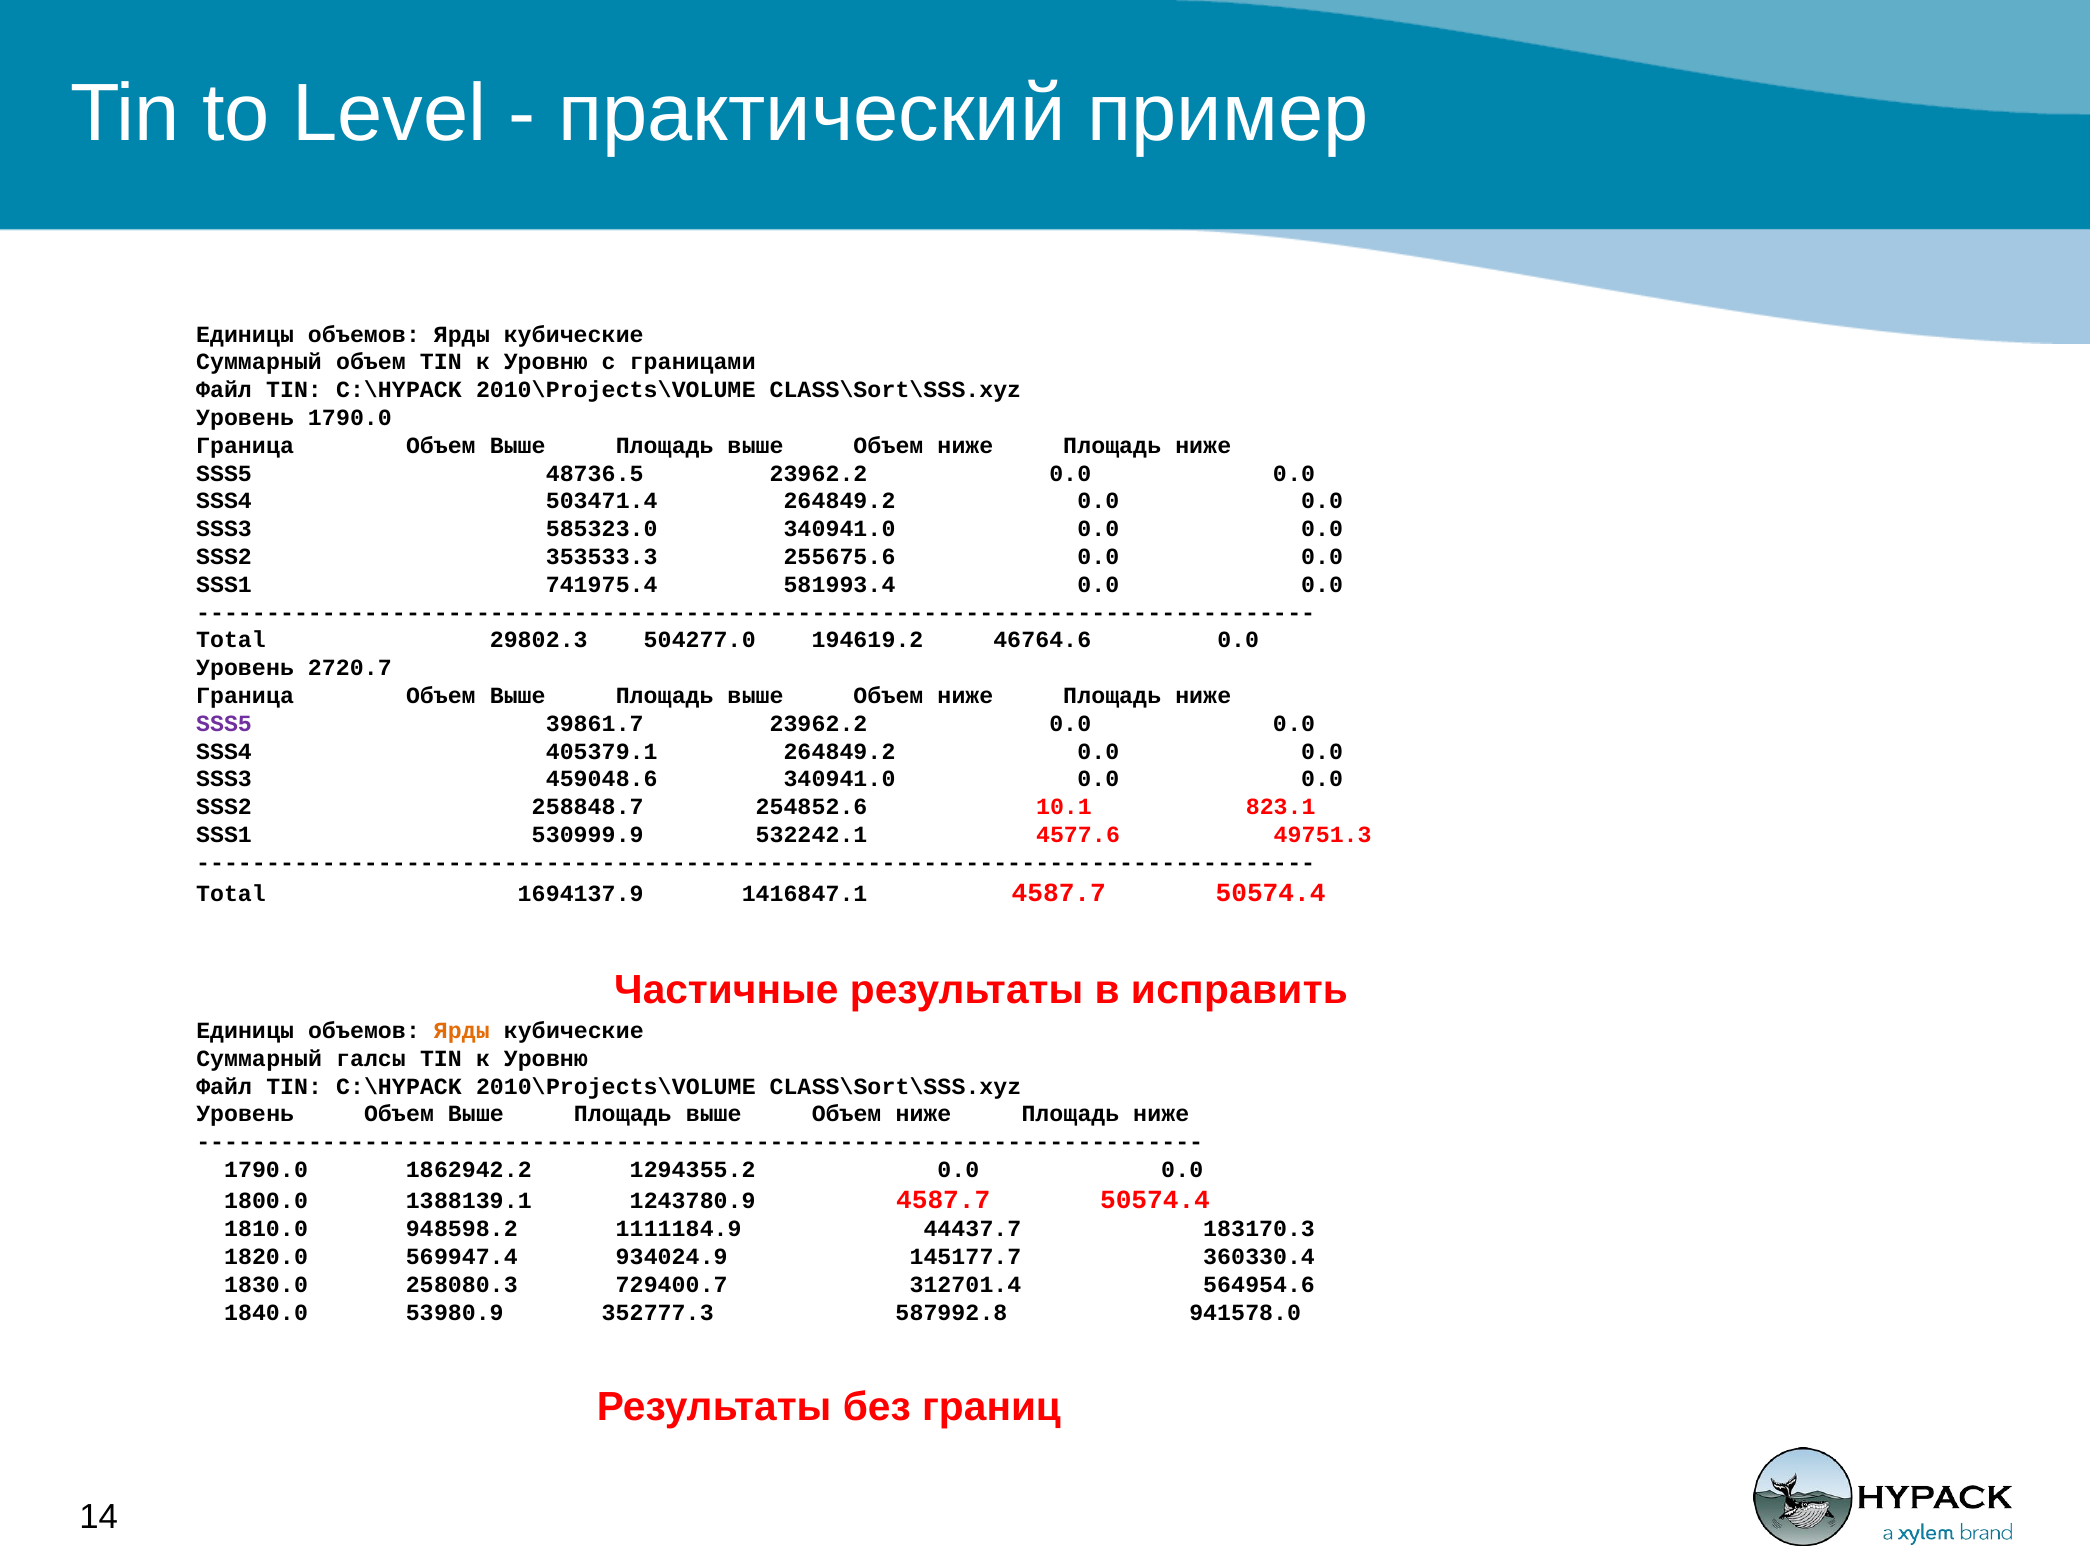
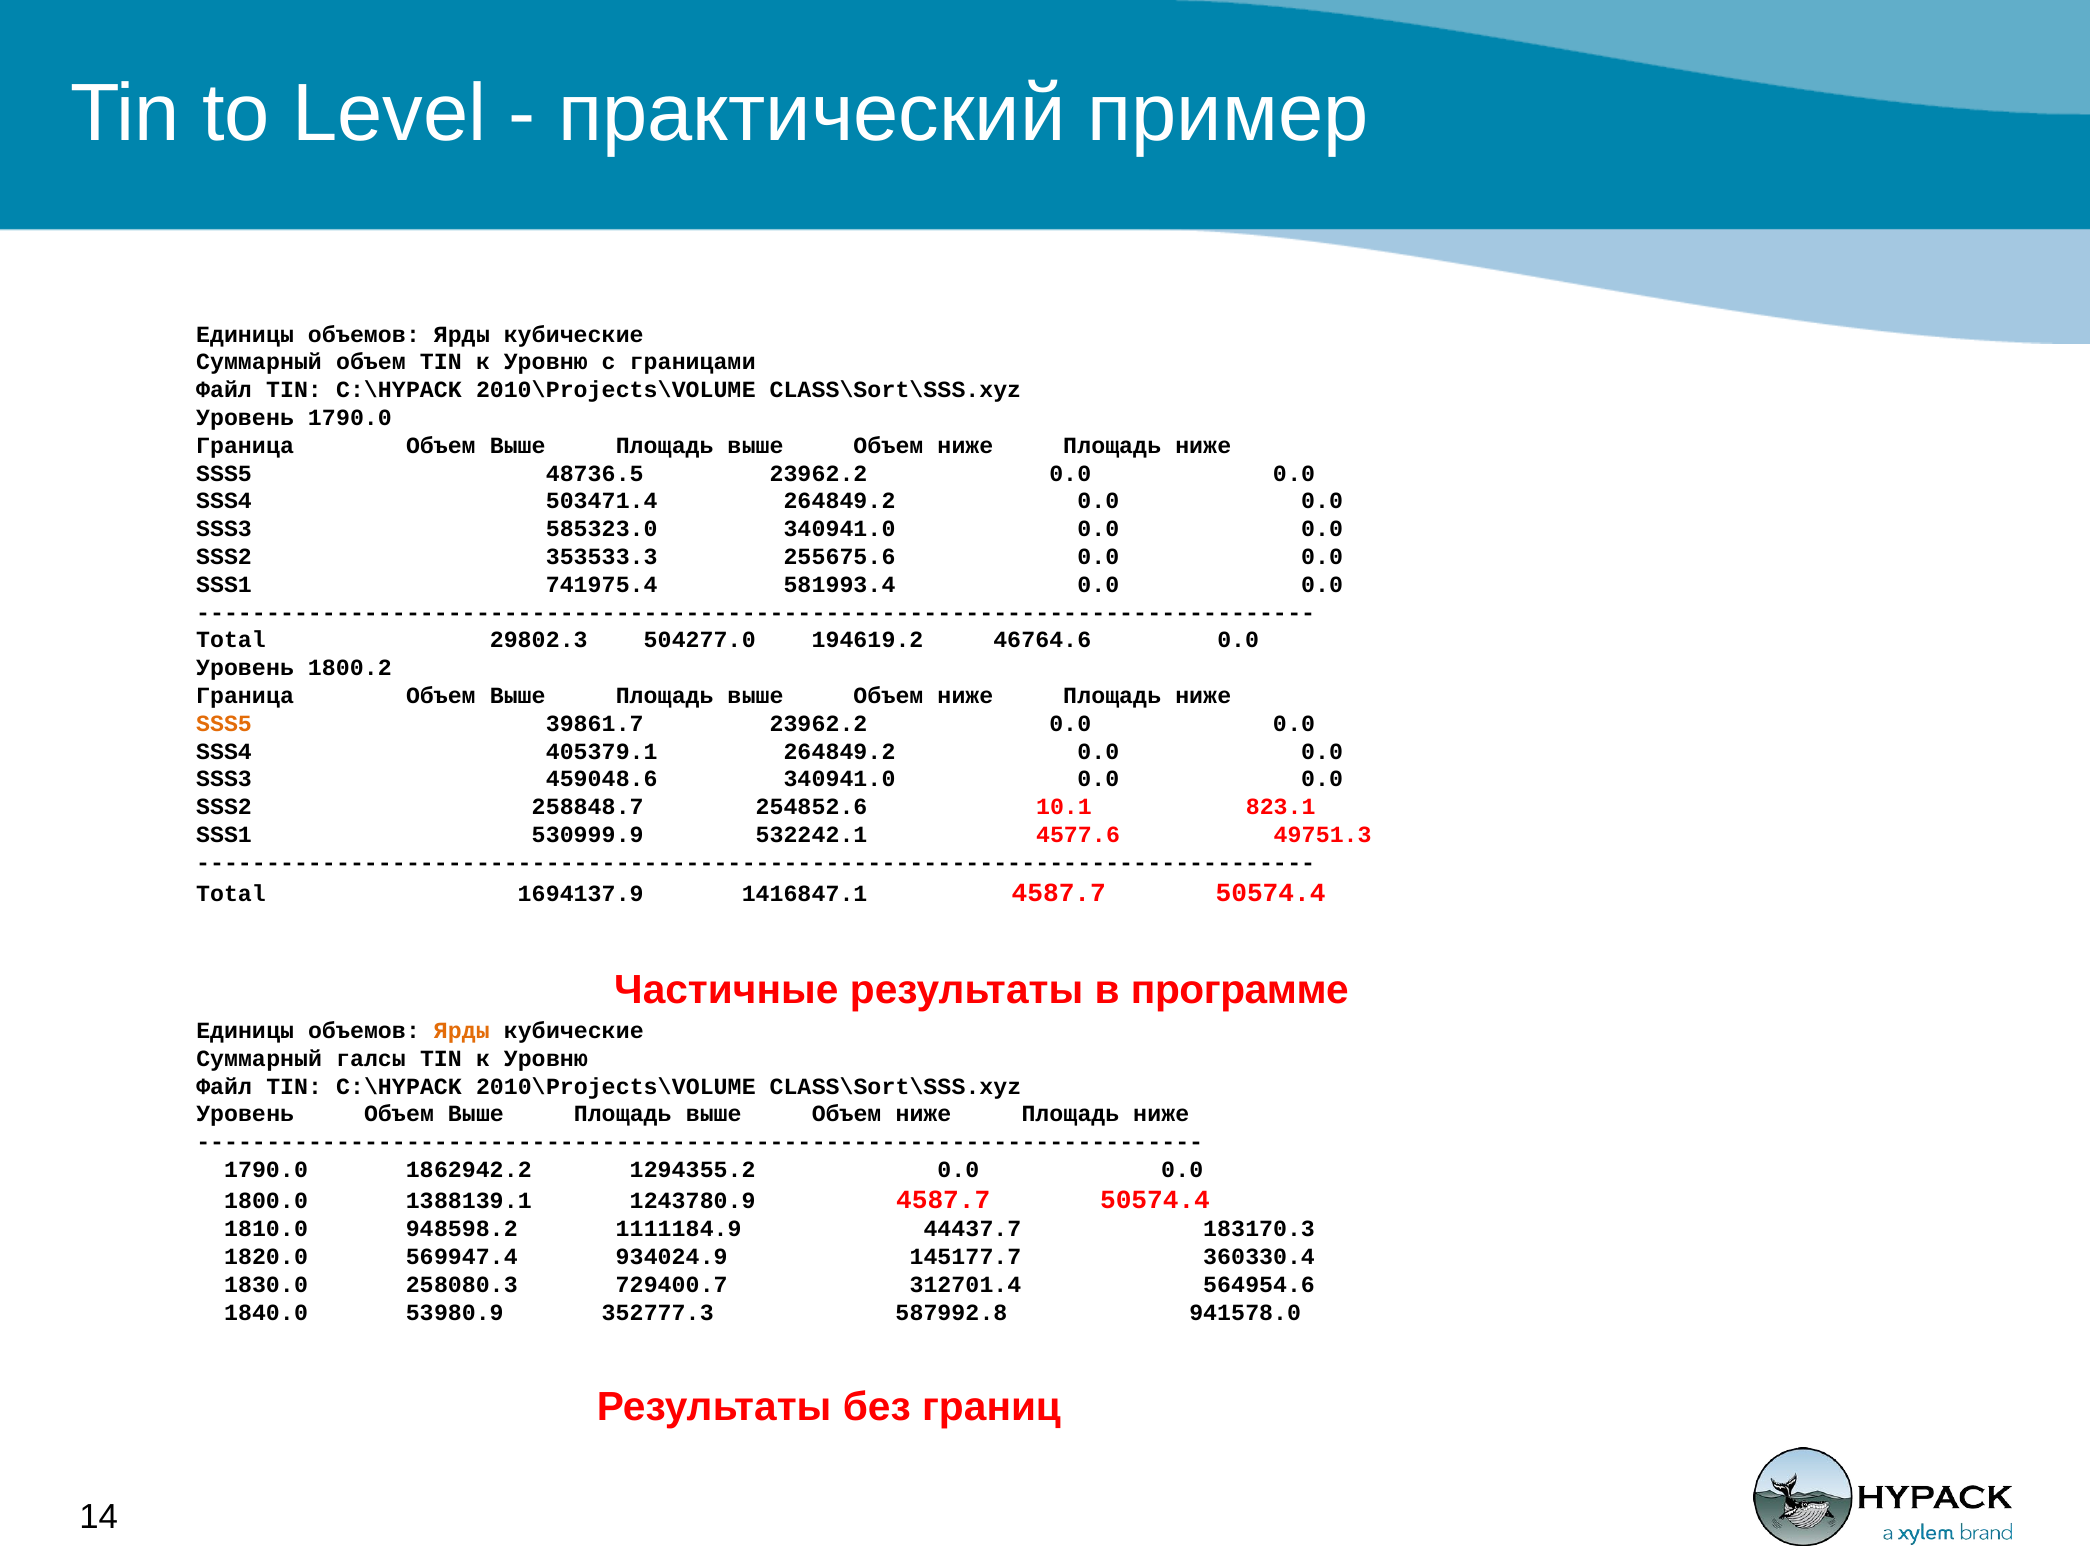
2720.7: 2720.7 -> 1800.2
SSS5 at (224, 724) colour: purple -> orange
исправить: исправить -> программе
